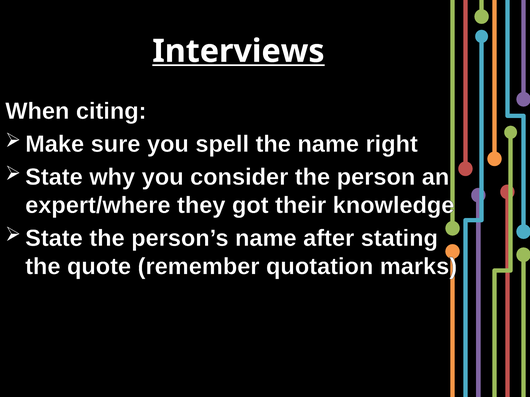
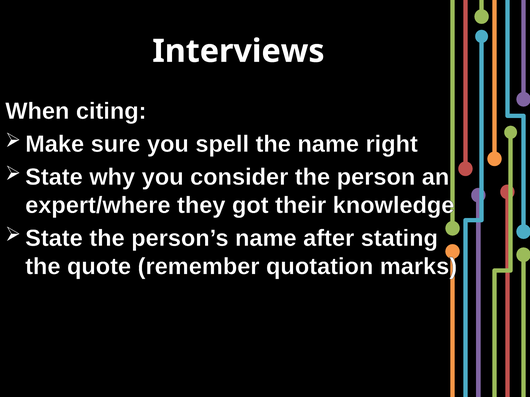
Interviews underline: present -> none
